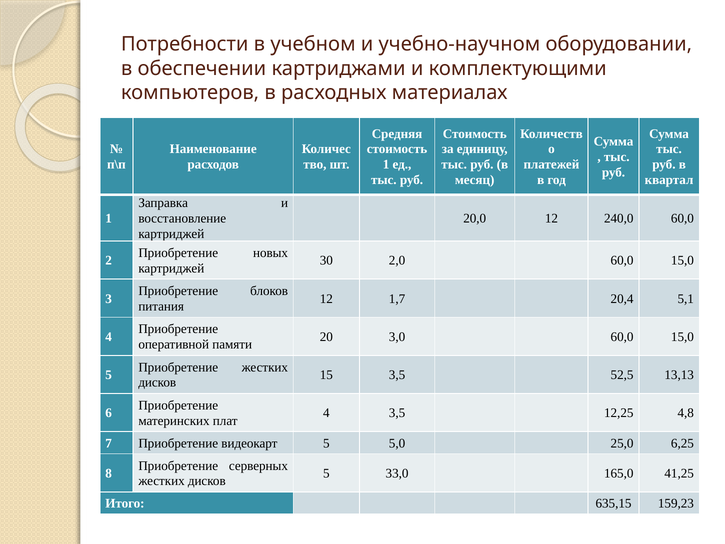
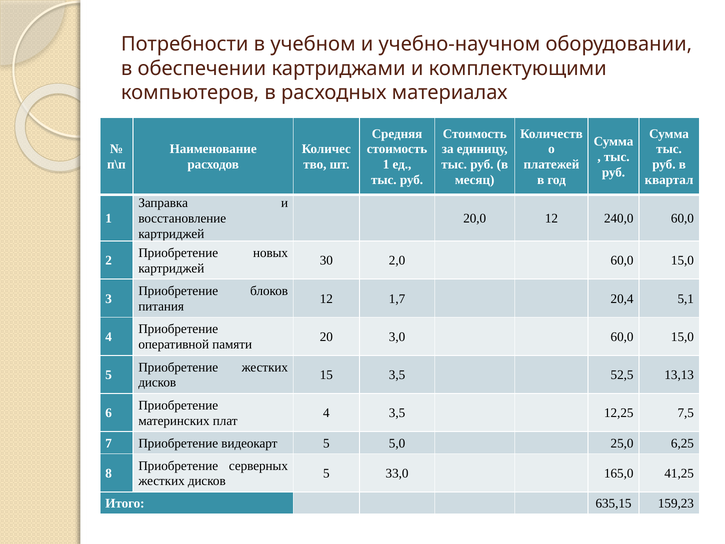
4,8: 4,8 -> 7,5
